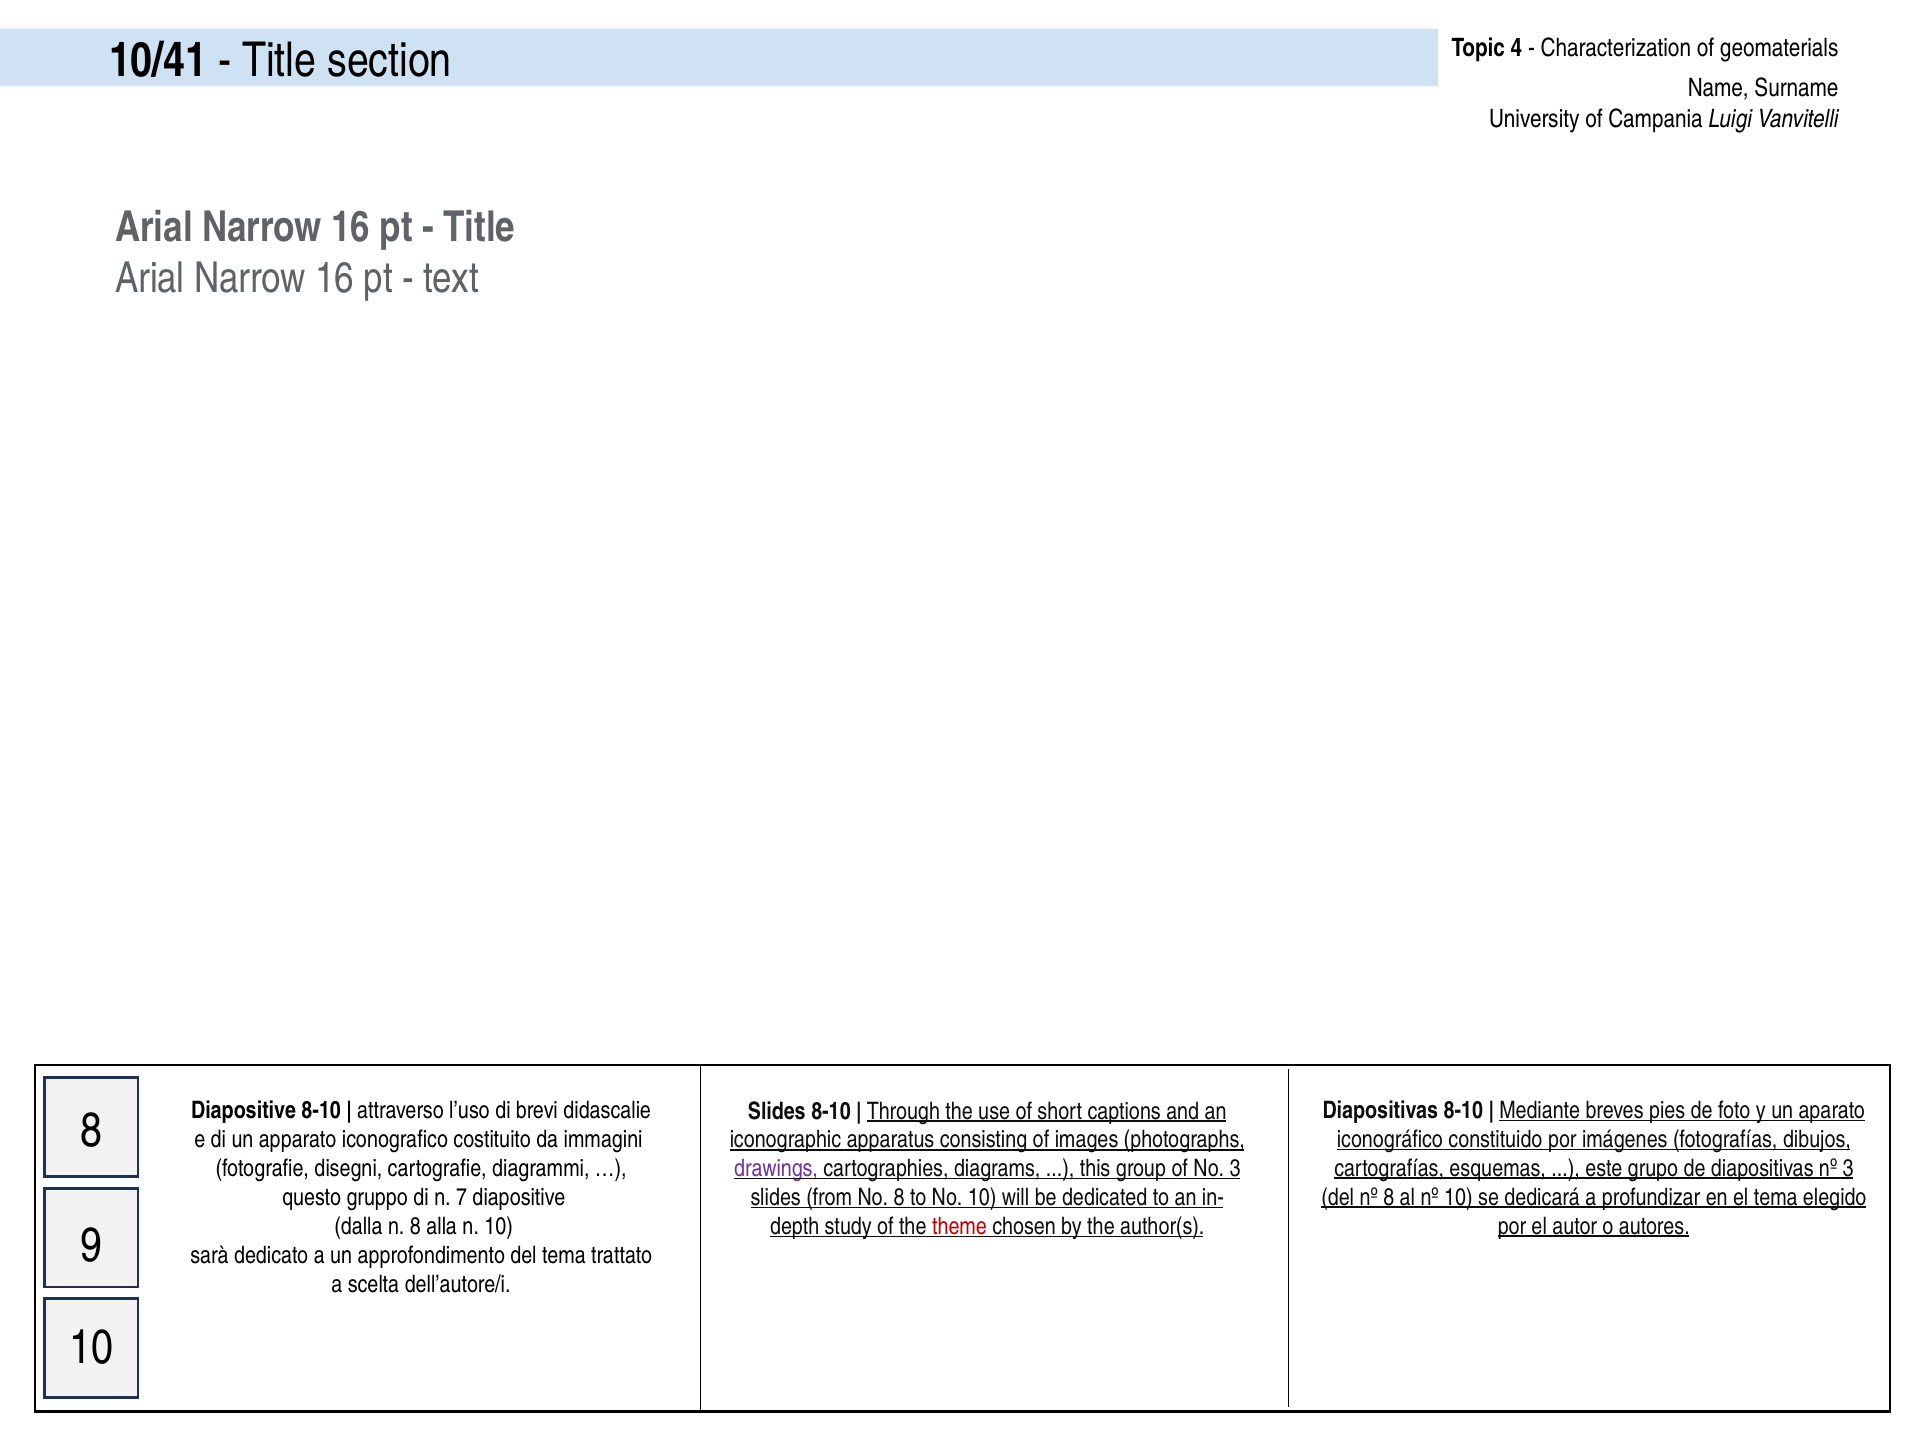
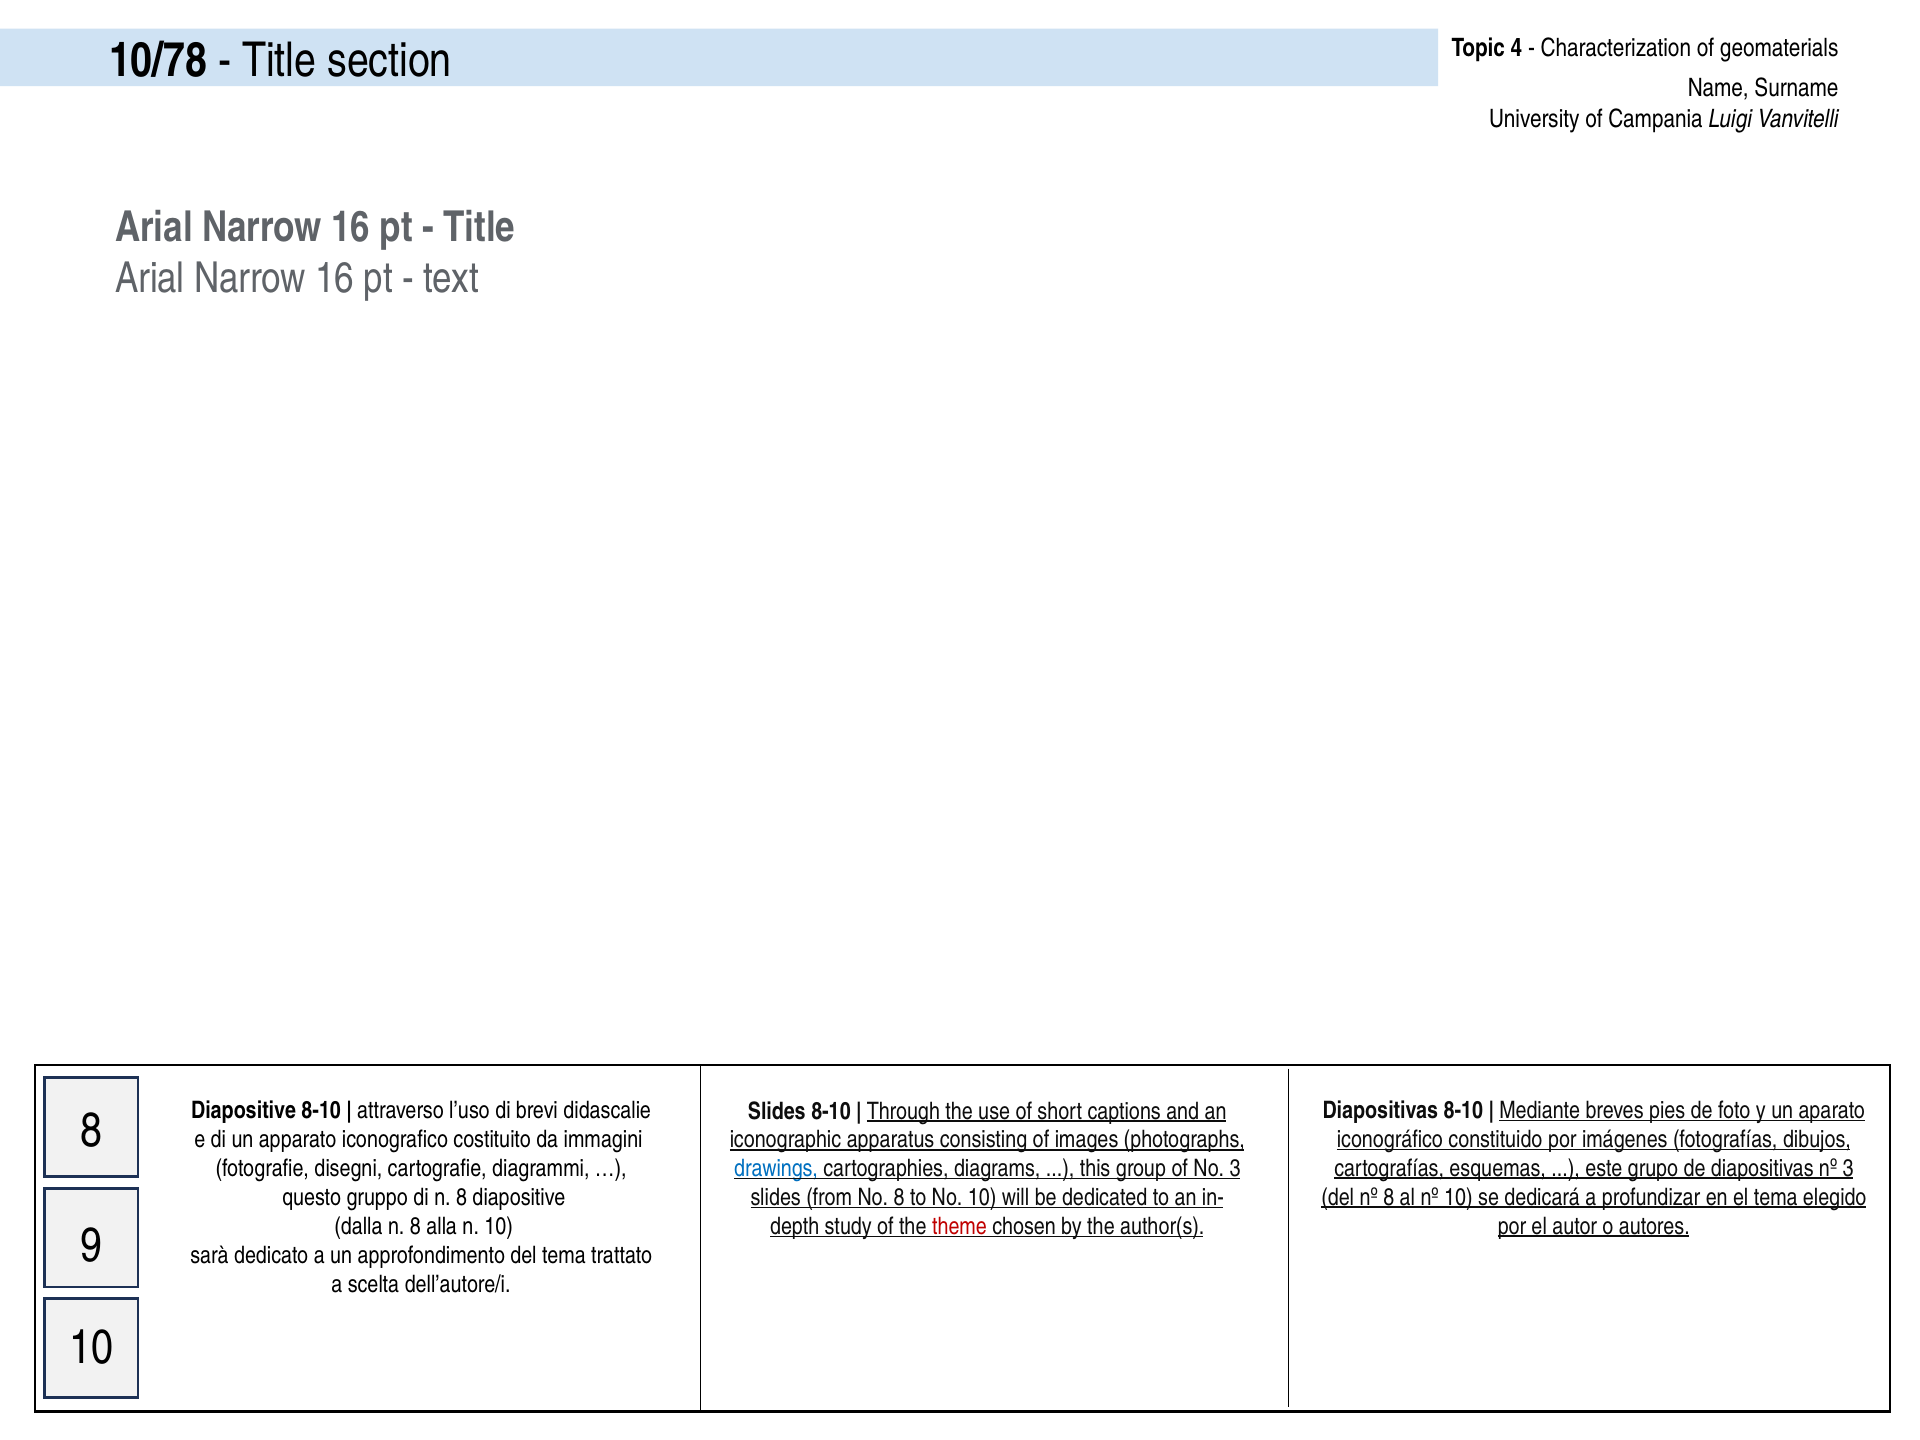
10/41: 10/41 -> 10/78
drawings colour: purple -> blue
di n 7: 7 -> 8
